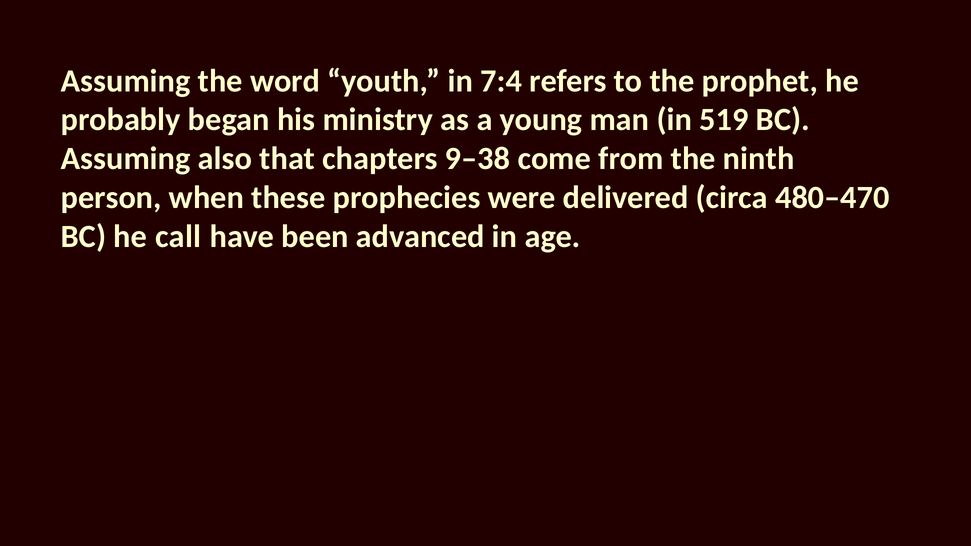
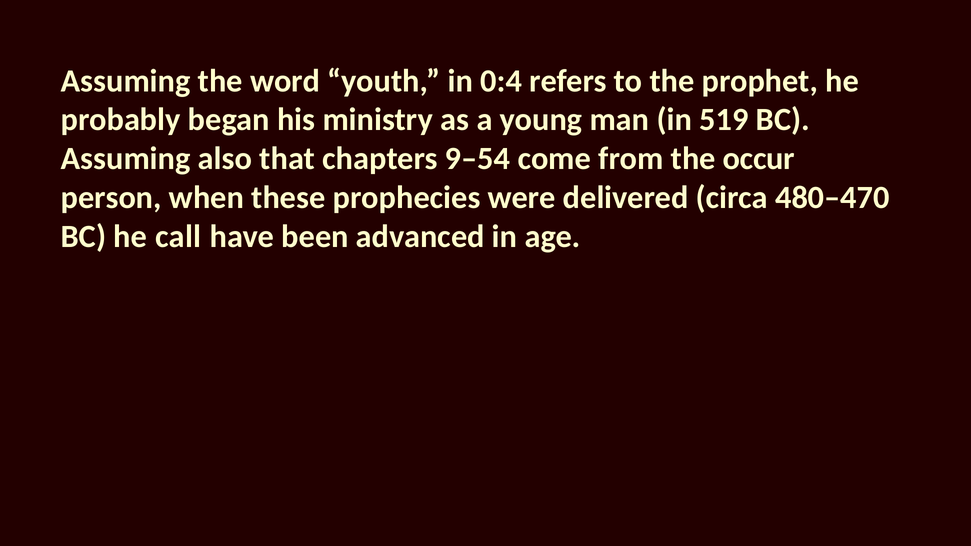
7:4: 7:4 -> 0:4
9–38: 9–38 -> 9–54
ninth: ninth -> occur
